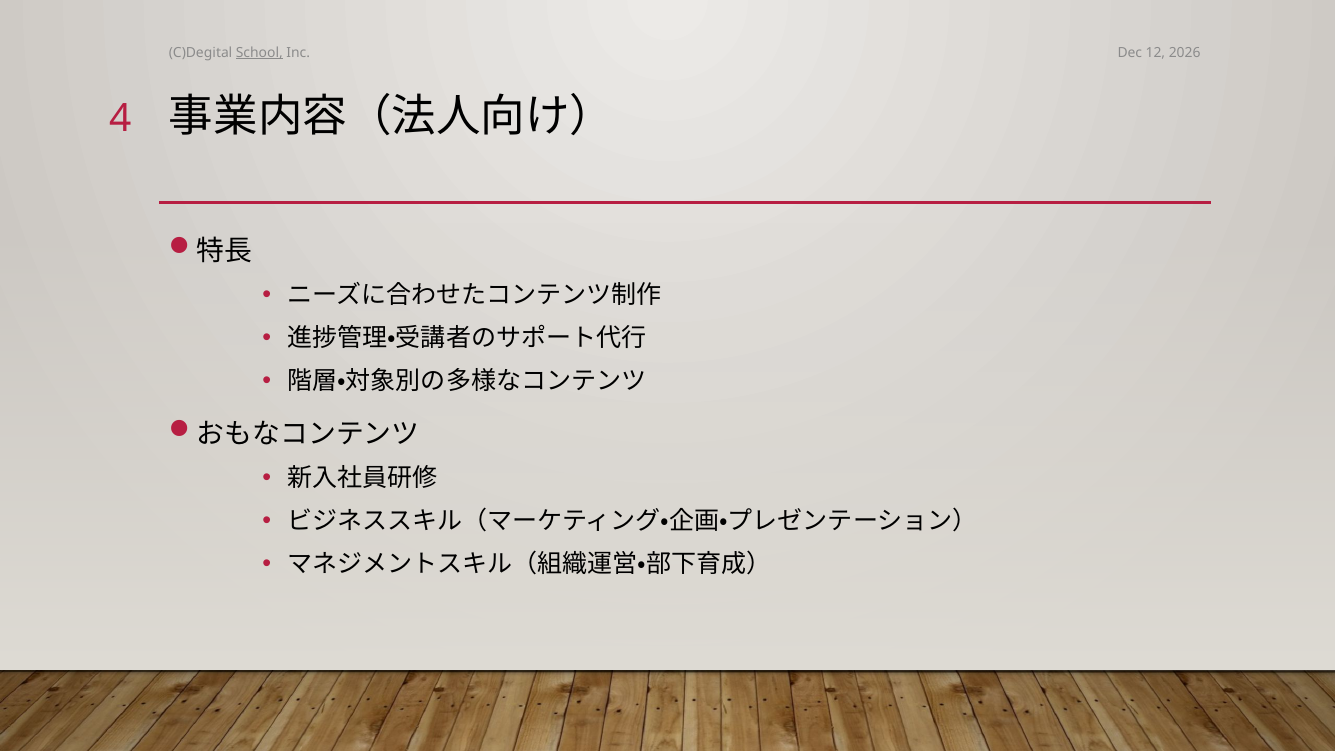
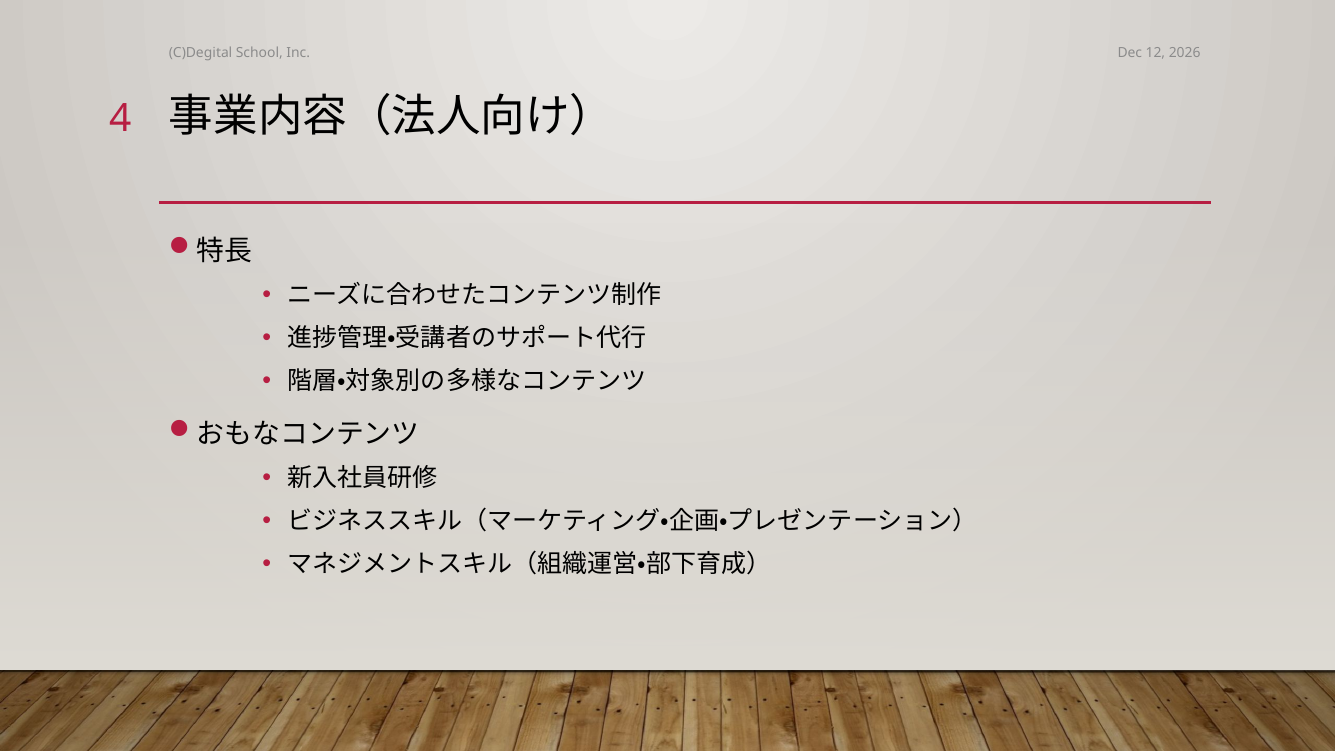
School underline: present -> none
